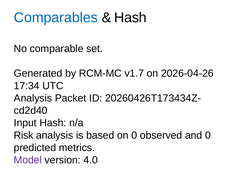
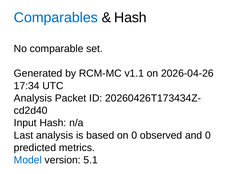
v1.7: v1.7 -> v1.1
Risk: Risk -> Last
Model colour: purple -> blue
4.0: 4.0 -> 5.1
